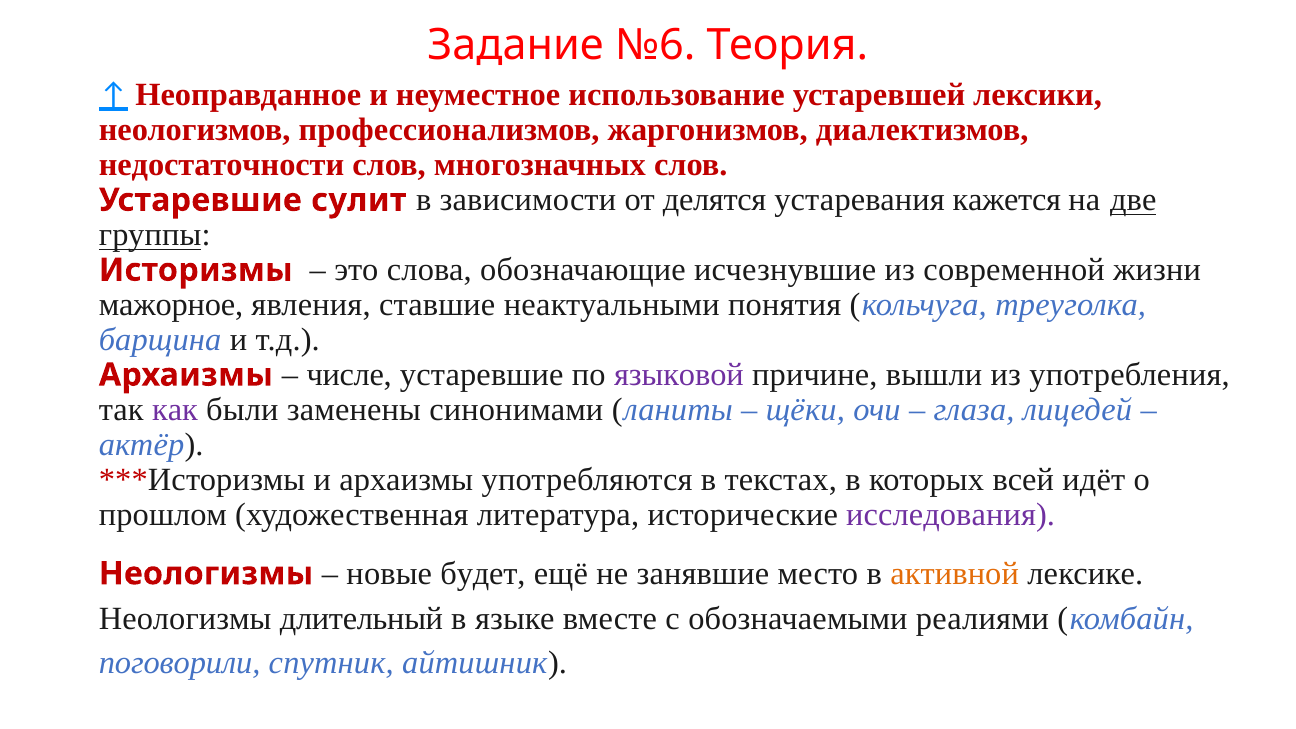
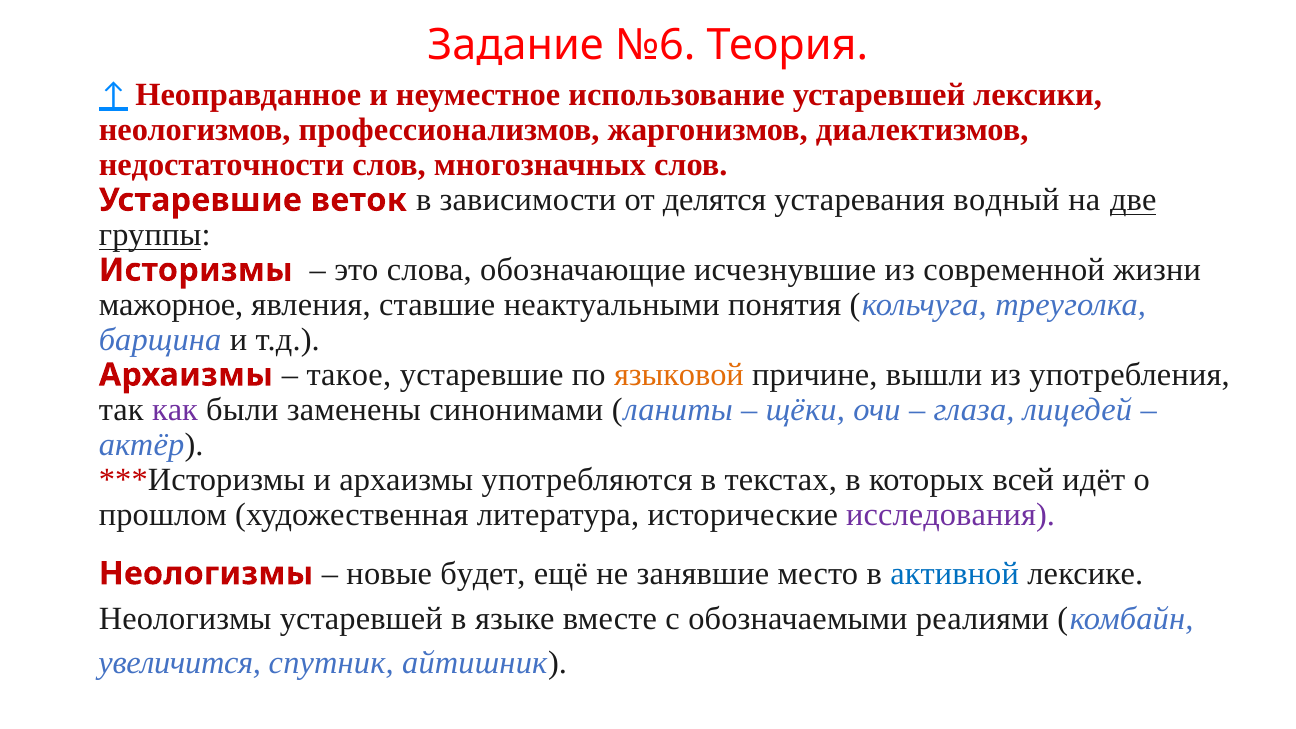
сулит: сулит -> веток
кажется: кажется -> водный
числе: числе -> такое
языковой colour: purple -> orange
активной colour: orange -> blue
Неологизмы длительный: длительный -> устаревшей
поговорили: поговорили -> увеличится
